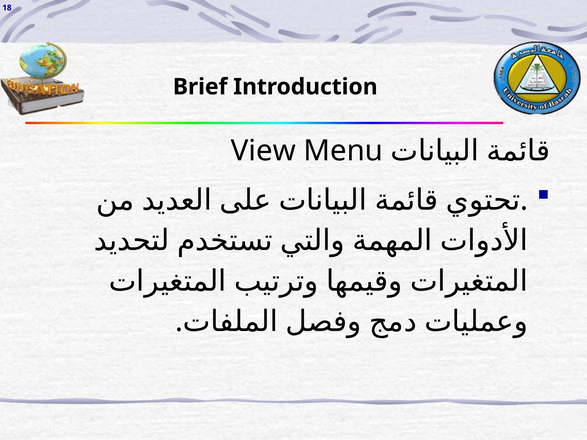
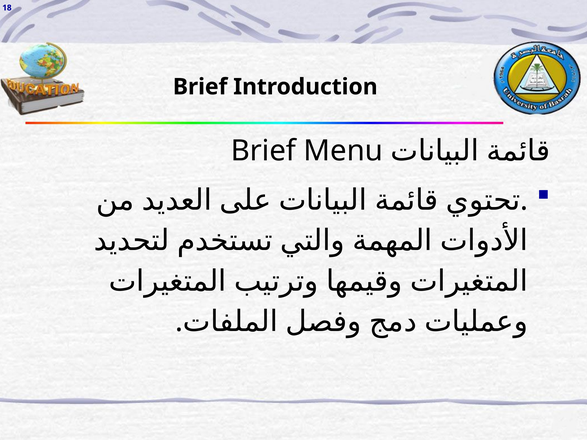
View at (263, 151): View -> Brief
